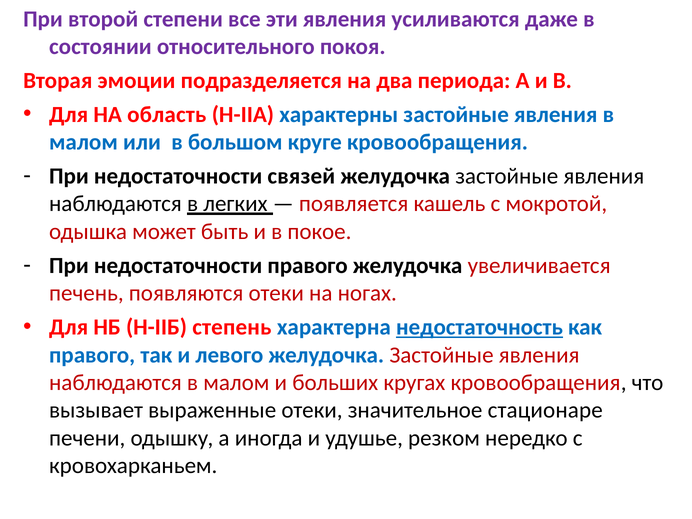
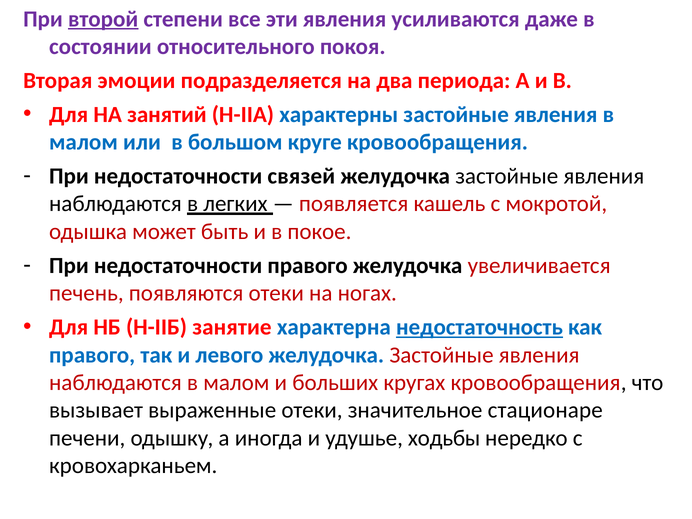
второй underline: none -> present
область: область -> занятий
степень: степень -> занятие
резком: резком -> ходьбы
